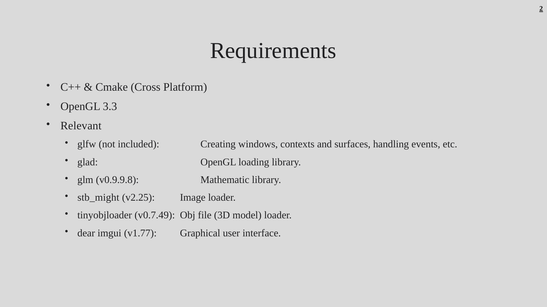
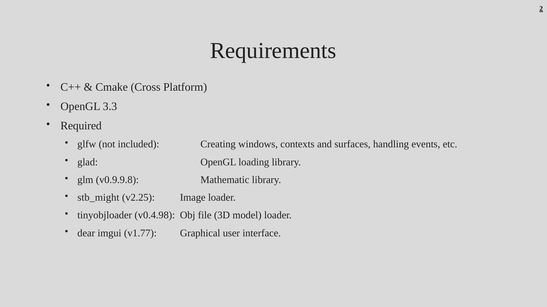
Relevant: Relevant -> Required
v0.7.49: v0.7.49 -> v0.4.98
